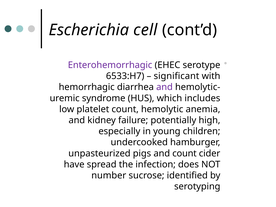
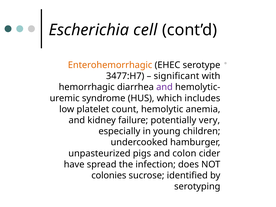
Enterohemorrhagic colour: purple -> orange
6533:H7: 6533:H7 -> 3477:H7
high: high -> very
and count: count -> colon
number: number -> colonies
